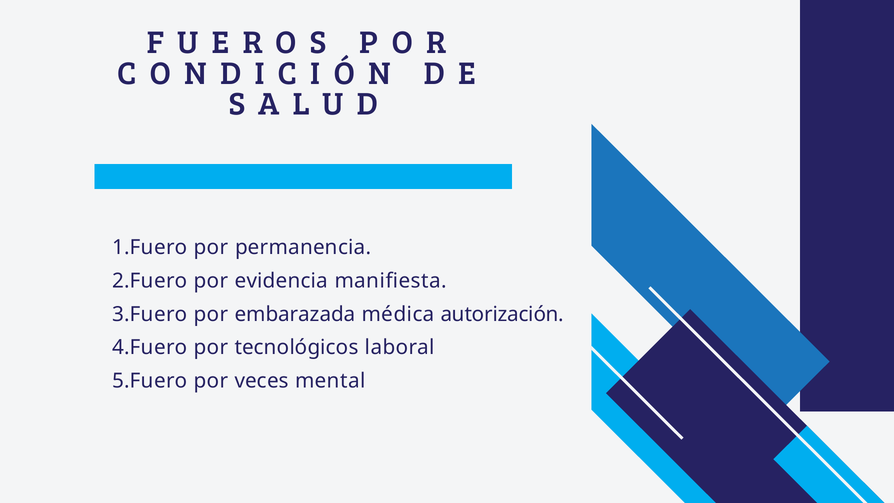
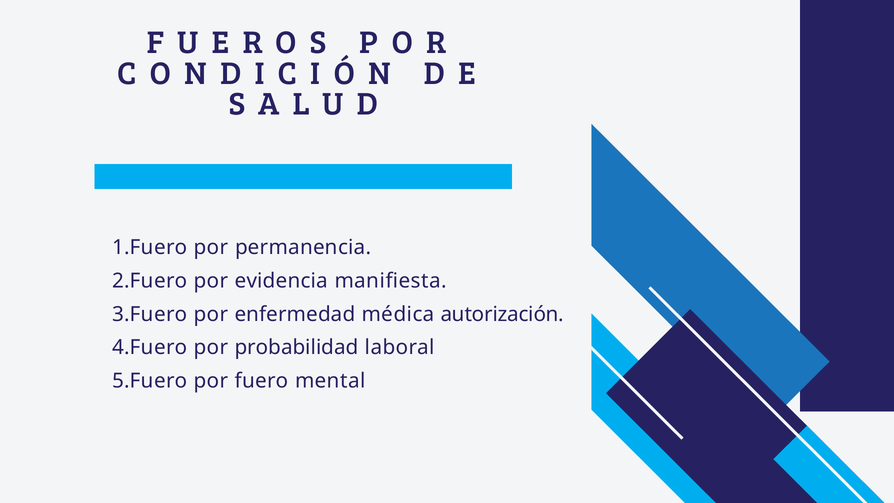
embarazada: embarazada -> enfermedad
tecnológicos: tecnológicos -> probabilidad
veces: veces -> fuero
